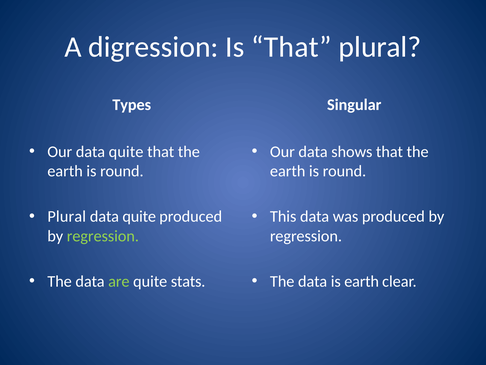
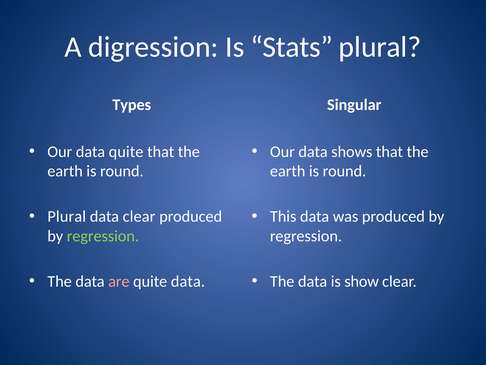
Is That: That -> Stats
quite at (139, 216): quite -> clear
are colour: light green -> pink
quite stats: stats -> data
is earth: earth -> show
